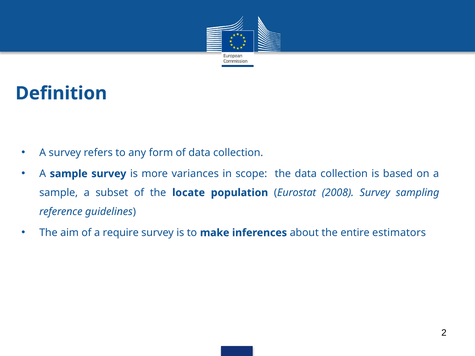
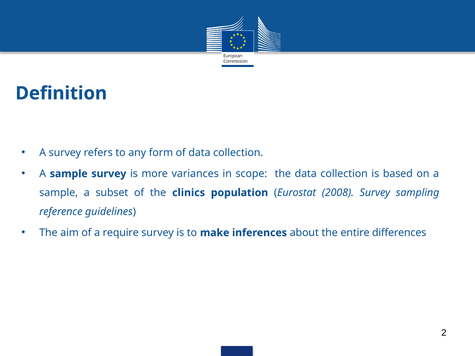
locate: locate -> clinics
estimators: estimators -> differences
